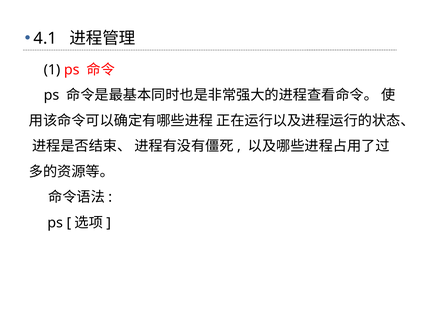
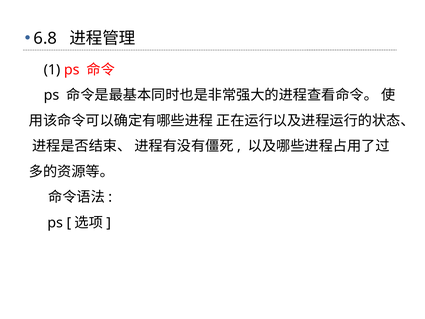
4.1: 4.1 -> 6.8
